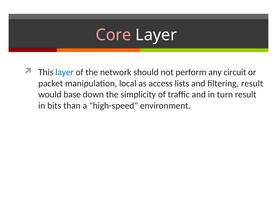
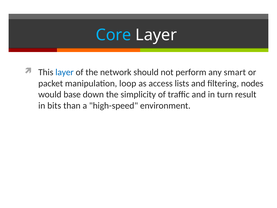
Core colour: pink -> light blue
circuit: circuit -> smart
local: local -> loop
filtering result: result -> nodes
